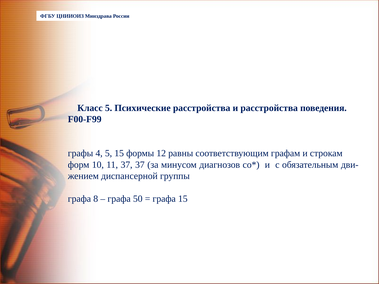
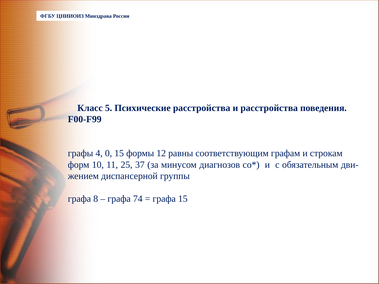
4 5: 5 -> 0
11 37: 37 -> 25
50: 50 -> 74
